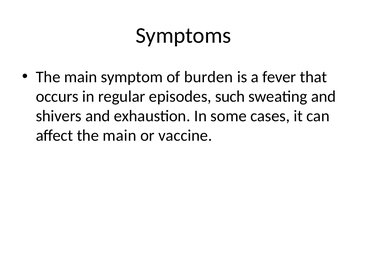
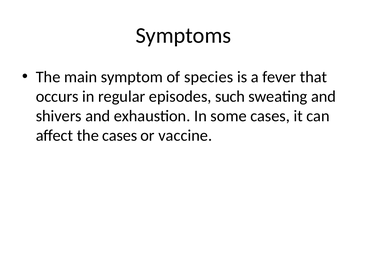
burden: burden -> species
affect the main: main -> cases
